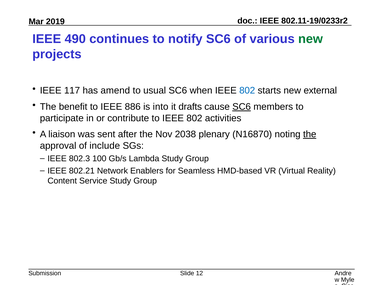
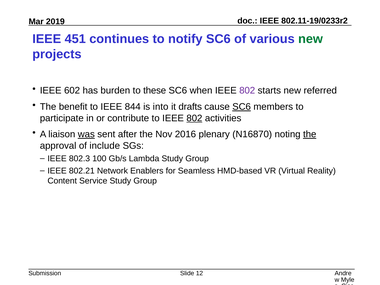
490: 490 -> 451
117: 117 -> 602
amend: amend -> burden
usual: usual -> these
802 at (247, 91) colour: blue -> purple
external: external -> referred
886: 886 -> 844
802 at (194, 118) underline: none -> present
was underline: none -> present
2038: 2038 -> 2016
